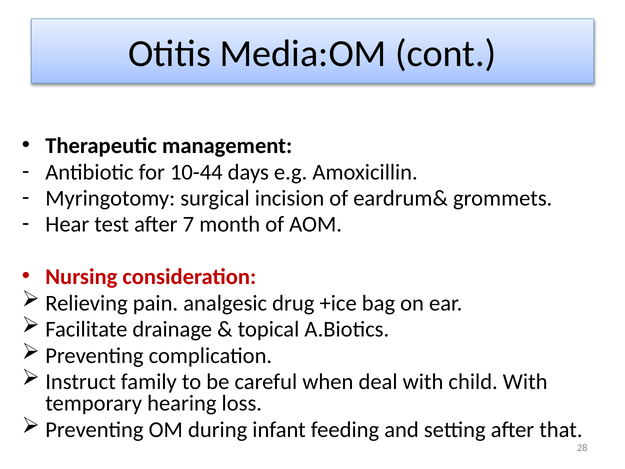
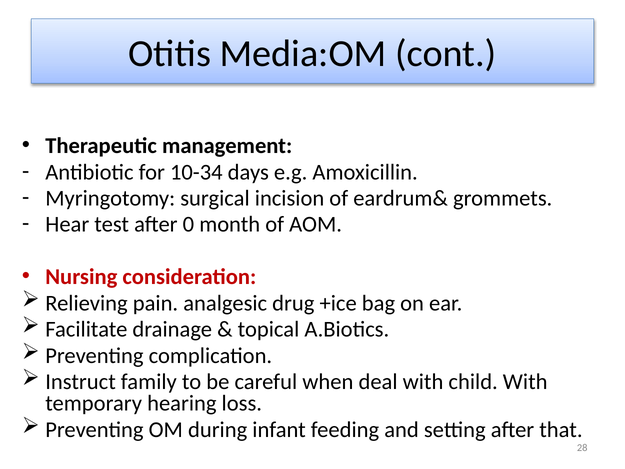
10-44: 10-44 -> 10-34
7: 7 -> 0
